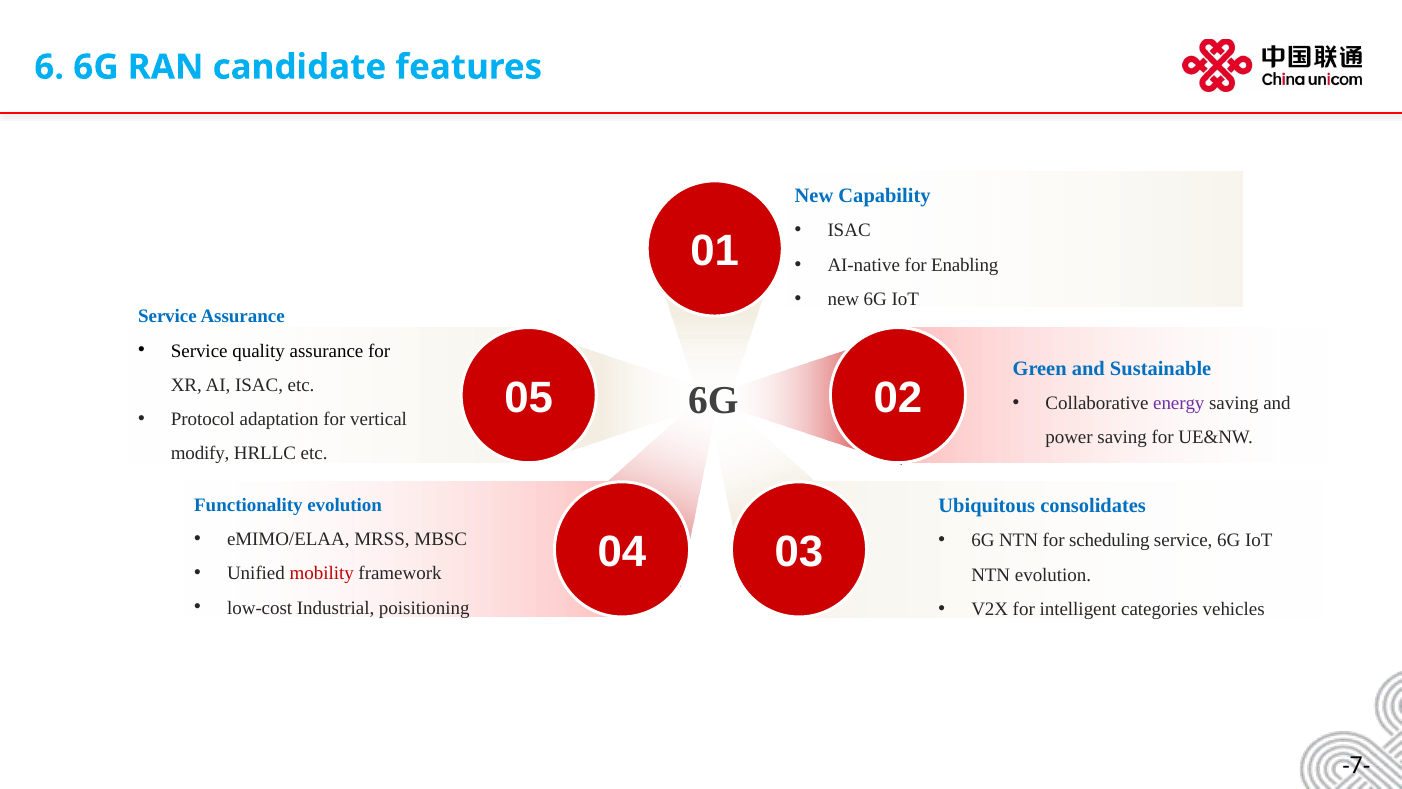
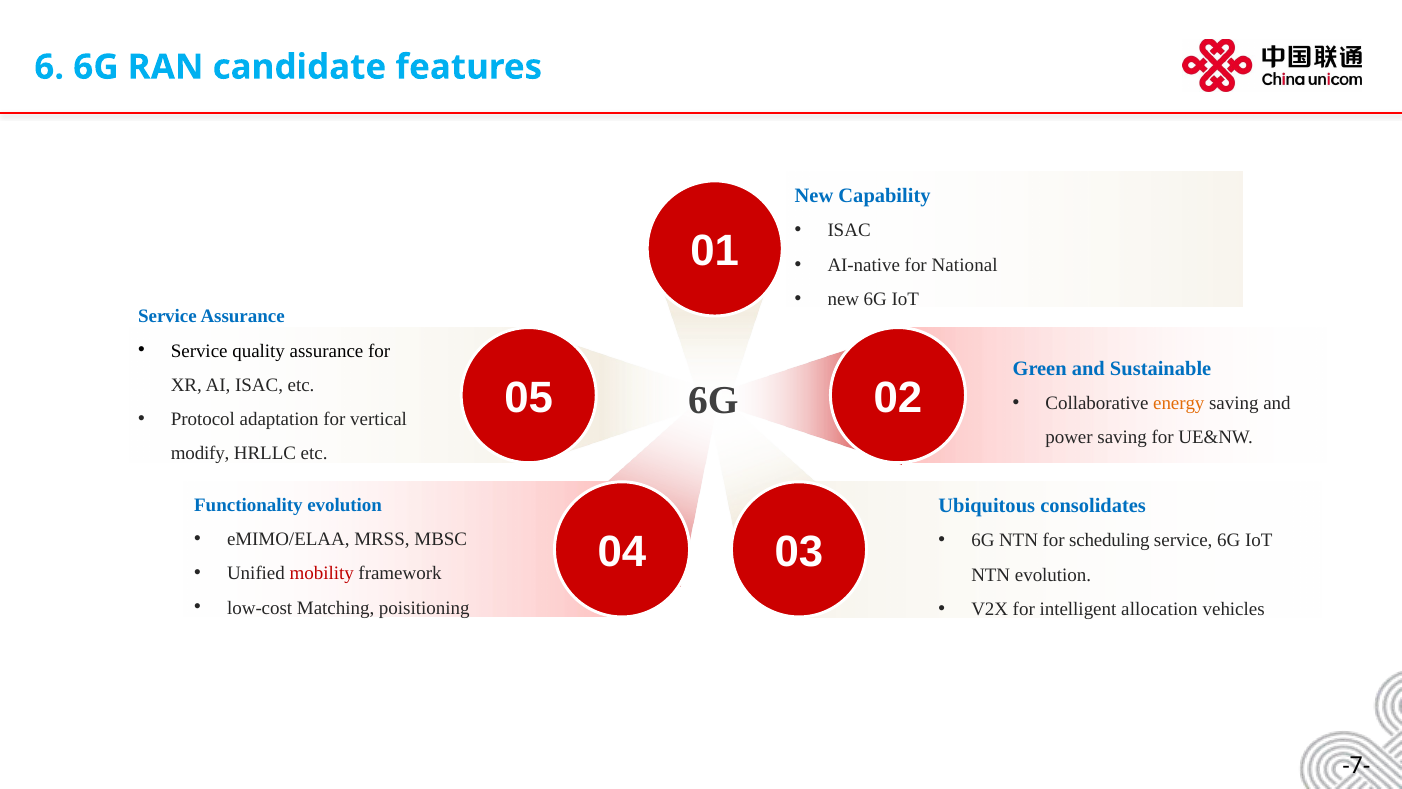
Enabling: Enabling -> National
energy colour: purple -> orange
Industrial: Industrial -> Matching
categories: categories -> allocation
